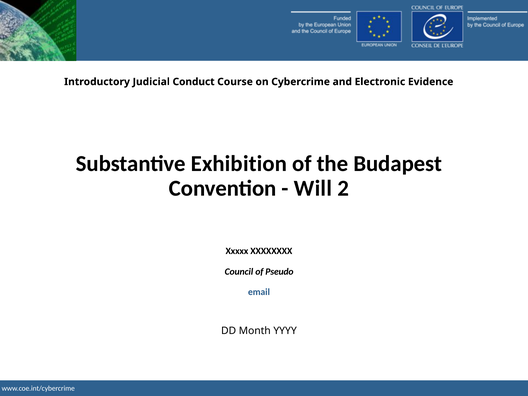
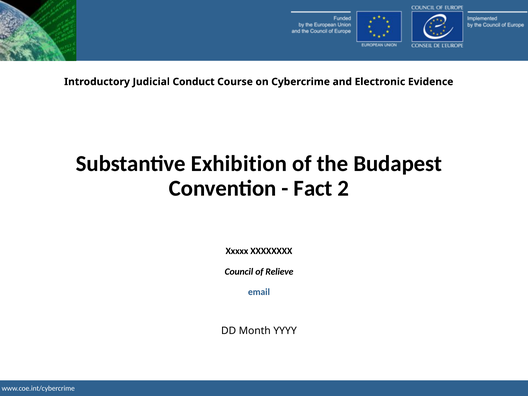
Will: Will -> Fact
Pseudo: Pseudo -> Relieve
